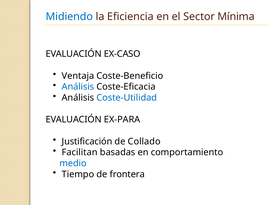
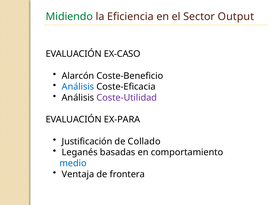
Midiendo colour: blue -> green
Mínima: Mínima -> Output
Ventaja: Ventaja -> Alarcón
Coste-Utilidad colour: blue -> purple
Facilitan: Facilitan -> Leganés
Tiempo: Tiempo -> Ventaja
